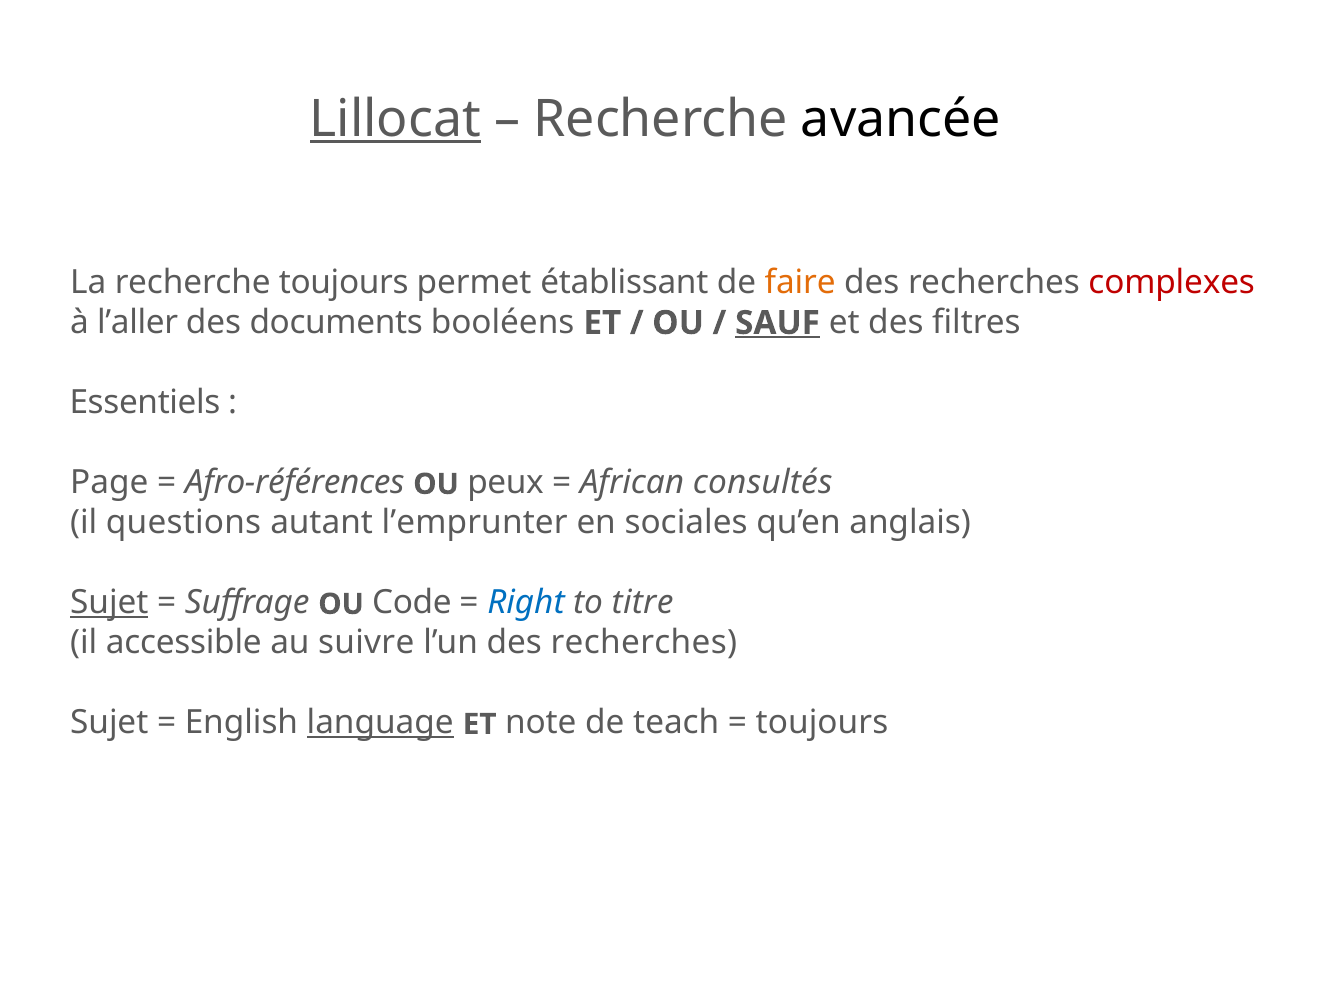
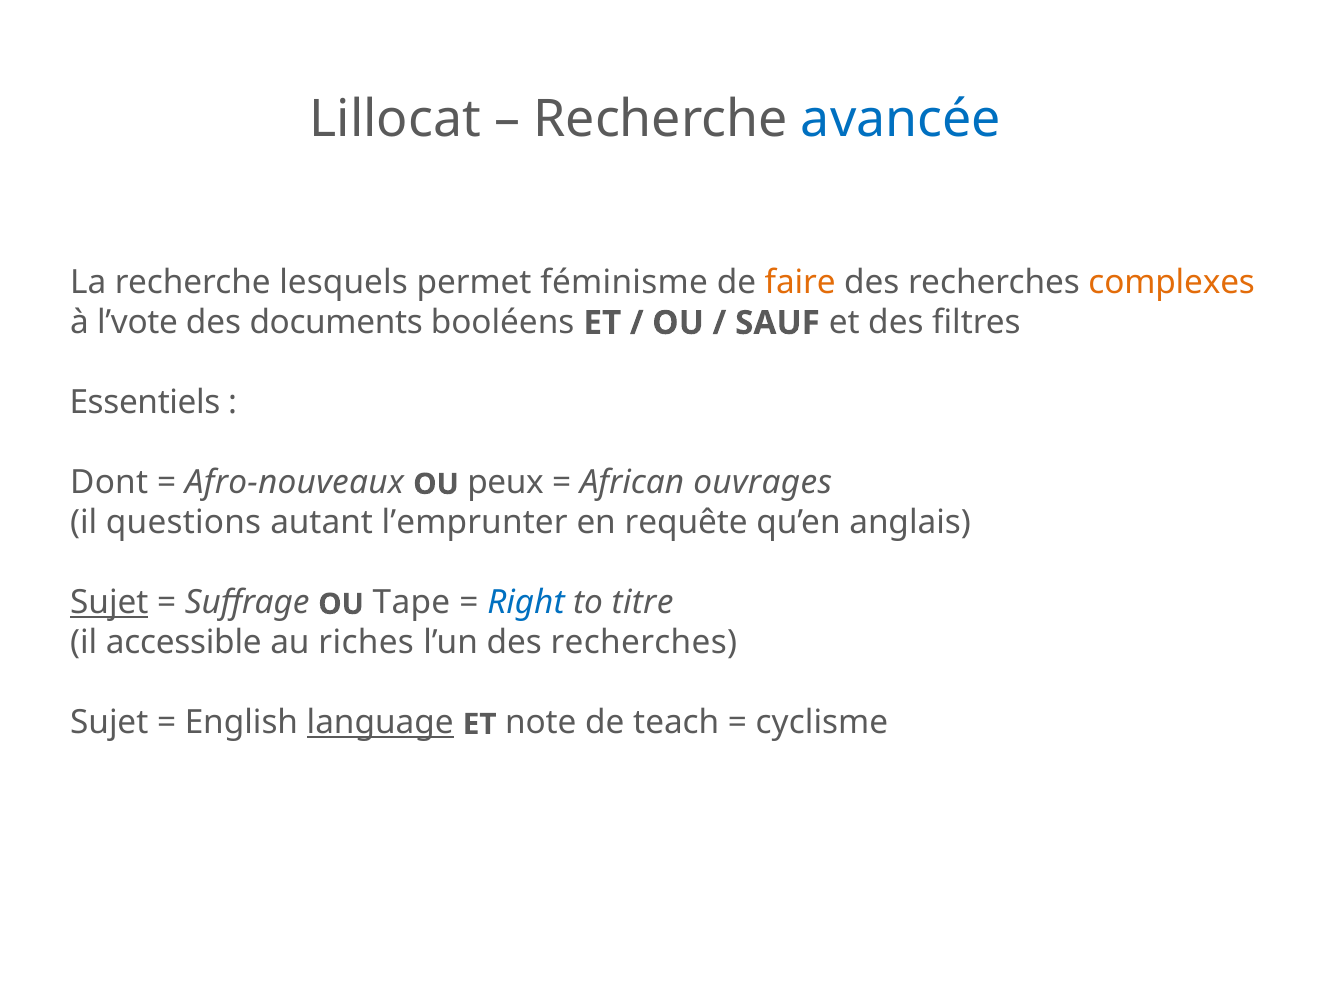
Lillocat underline: present -> none
avancée colour: black -> blue
recherche toujours: toujours -> lesquels
établissant: établissant -> féminisme
complexes colour: red -> orange
l’aller: l’aller -> l’vote
SAUF underline: present -> none
Page: Page -> Dont
Afro-références: Afro-références -> Afro-nouveaux
consultés: consultés -> ouvrages
sociales: sociales -> requête
Code: Code -> Tape
suivre: suivre -> riches
toujours at (822, 723): toujours -> cyclisme
